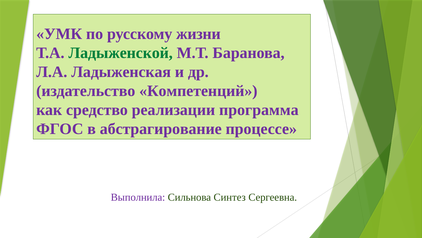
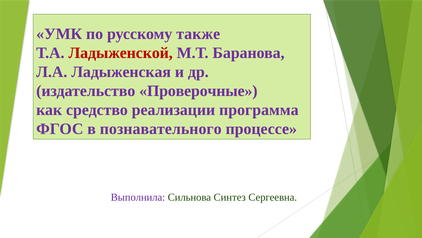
жизни: жизни -> также
Ладыженской colour: green -> red
Компетенций: Компетенций -> Проверочные
абстрагирование: абстрагирование -> познавательного
